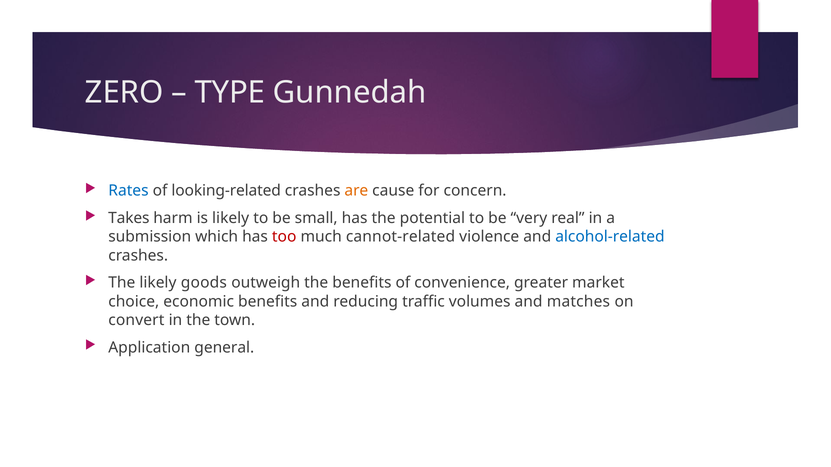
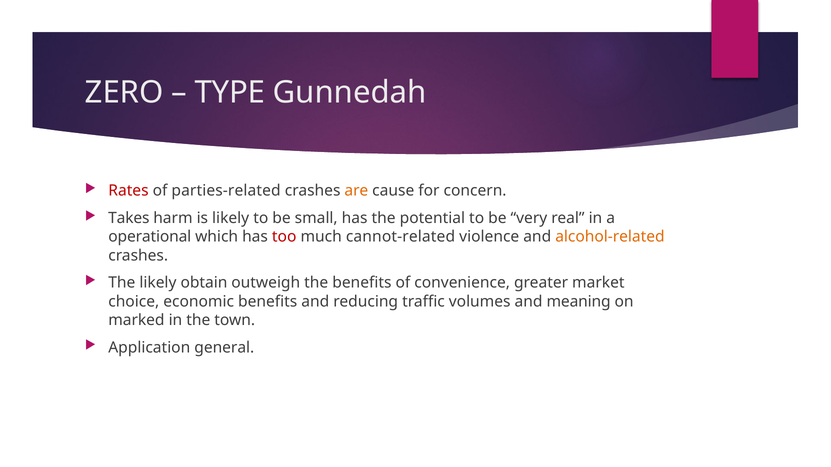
Rates colour: blue -> red
looking-related: looking-related -> parties-related
submission: submission -> operational
alcohol-related colour: blue -> orange
goods: goods -> obtain
matches: matches -> meaning
convert: convert -> marked
